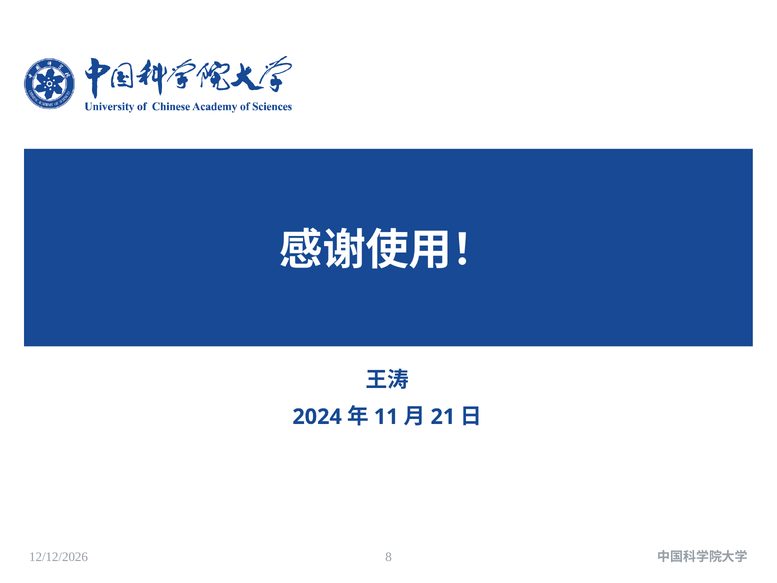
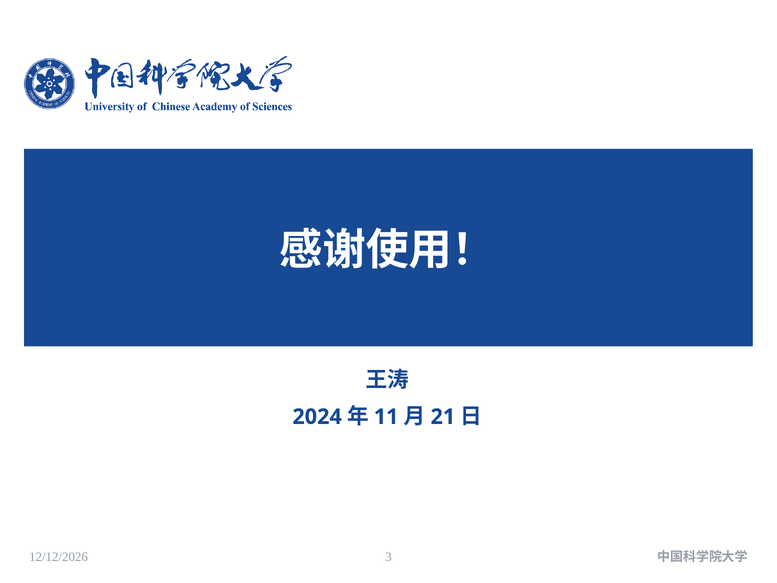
8: 8 -> 3
